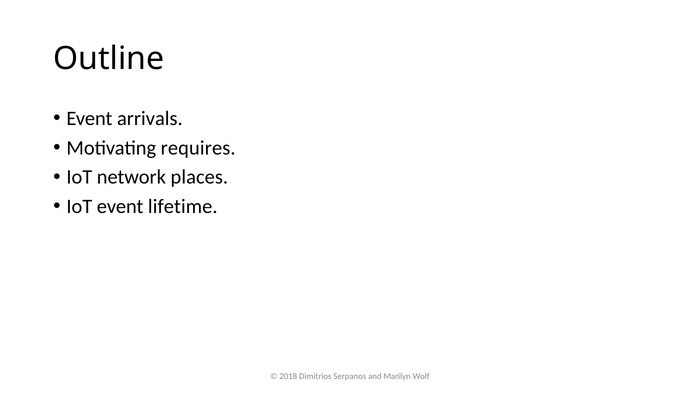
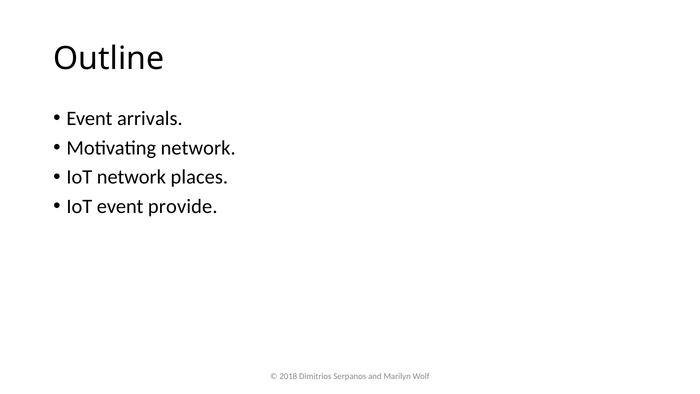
Motivating requires: requires -> network
lifetime: lifetime -> provide
